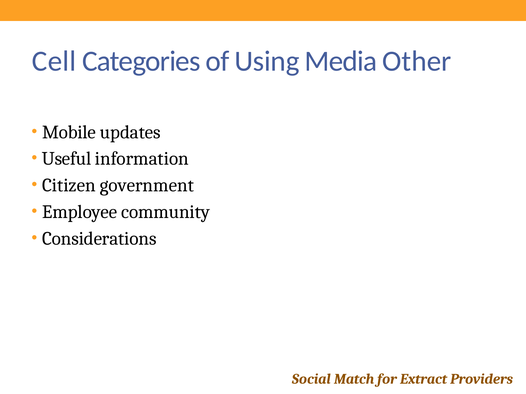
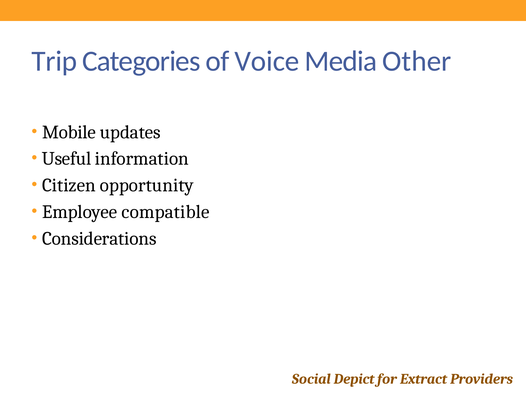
Cell: Cell -> Trip
Using: Using -> Voice
government: government -> opportunity
community: community -> compatible
Match: Match -> Depict
